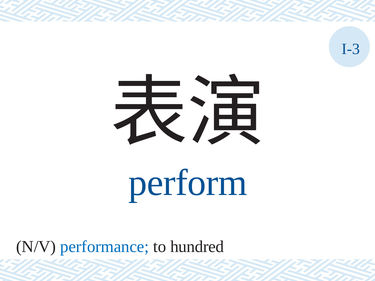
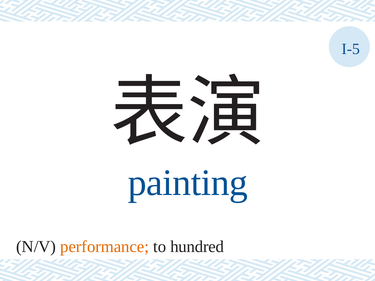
I-3: I-3 -> I-5
perform: perform -> painting
performance colour: blue -> orange
